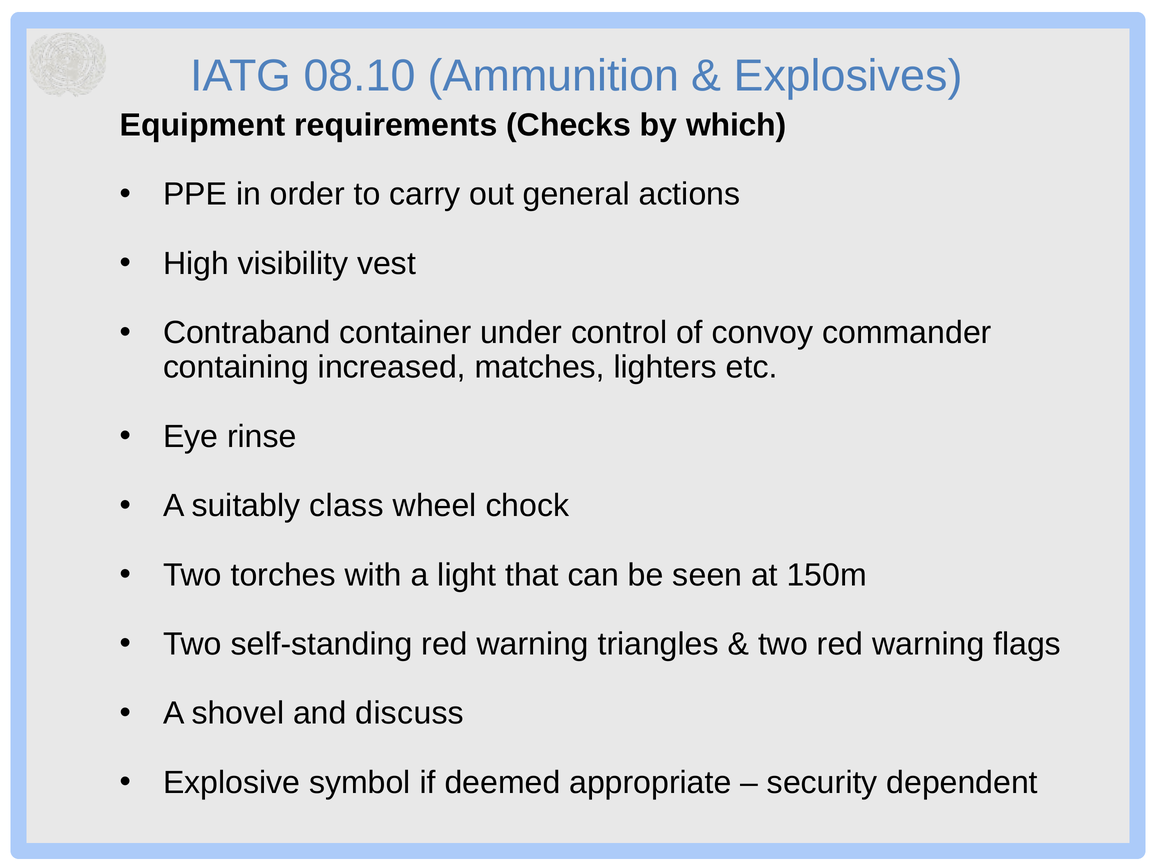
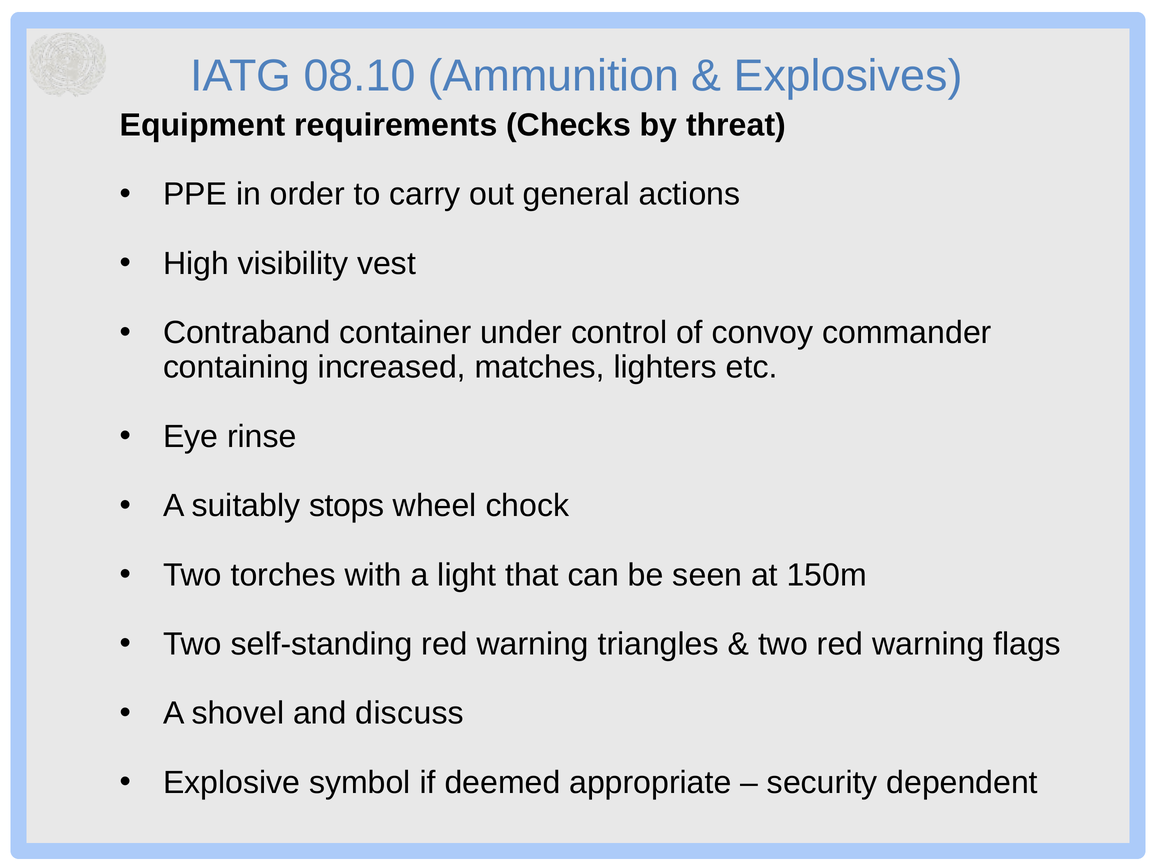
which: which -> threat
class: class -> stops
